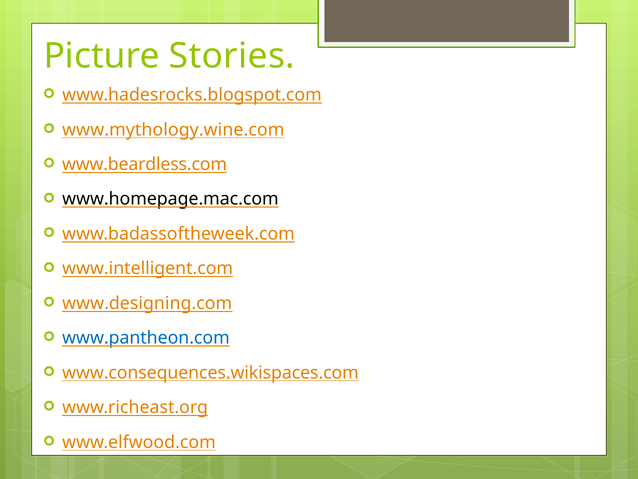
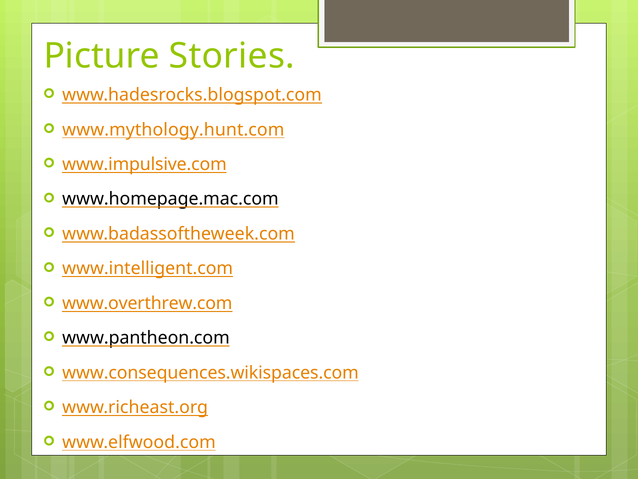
www.mythology.wine.com: www.mythology.wine.com -> www.mythology.hunt.com
www.beardless.com: www.beardless.com -> www.impulsive.com
www.designing.com: www.designing.com -> www.overthrew.com
www.pantheon.com colour: blue -> black
